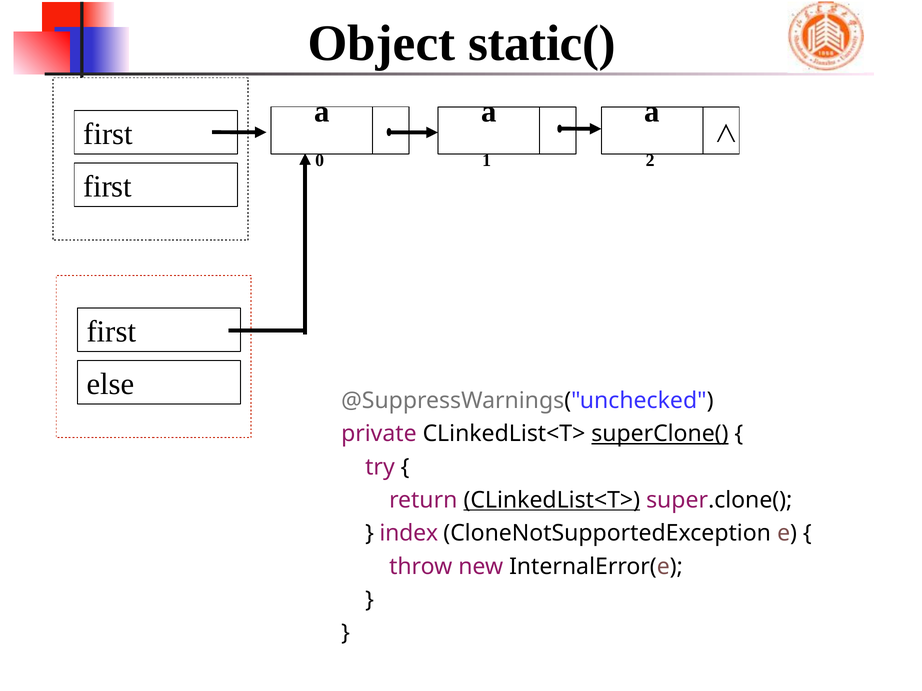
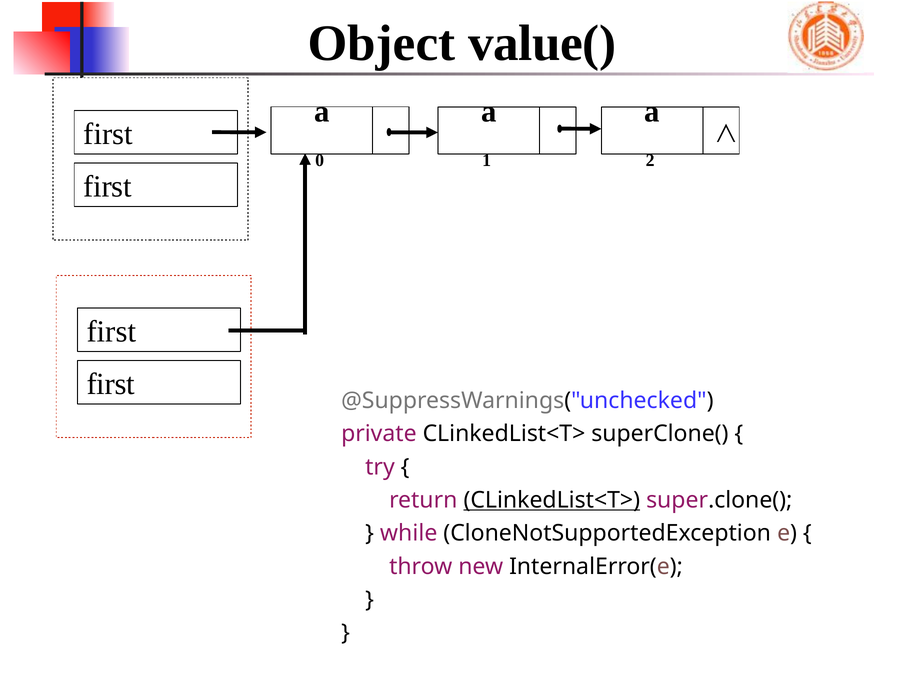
static(: static( -> value(
else at (111, 385): else -> first
superClone( underline: present -> none
index: index -> while
